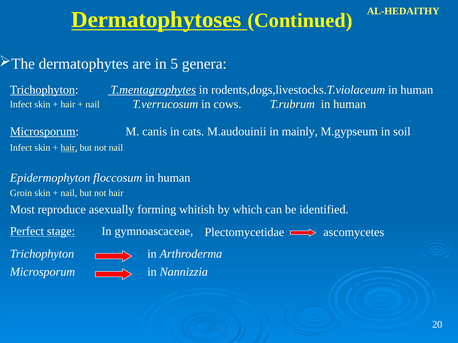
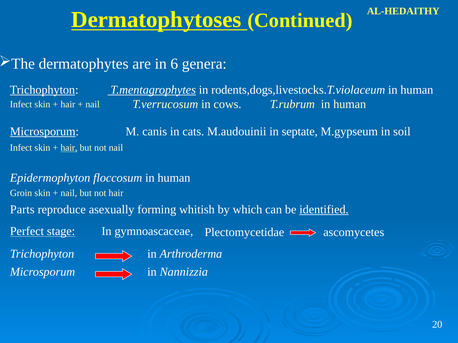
5: 5 -> 6
mainly: mainly -> septate
Most: Most -> Parts
identified underline: none -> present
